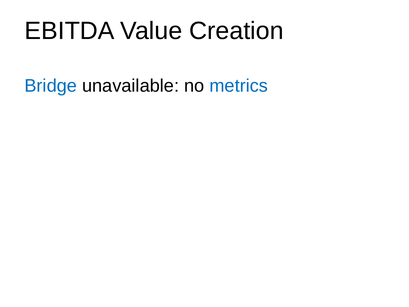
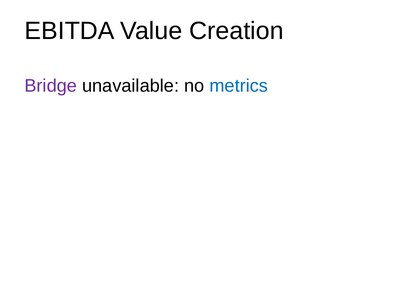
Bridge colour: blue -> purple
